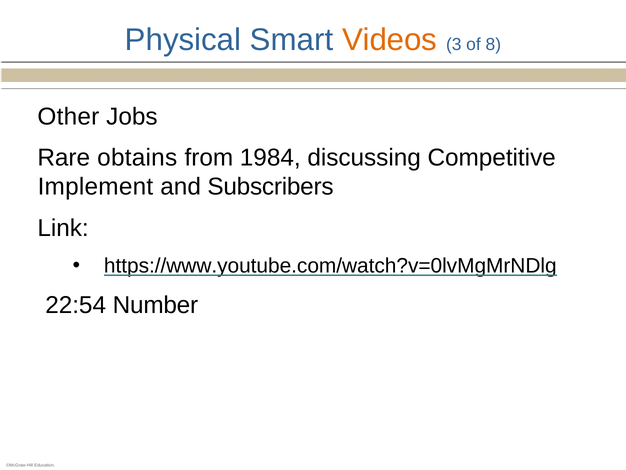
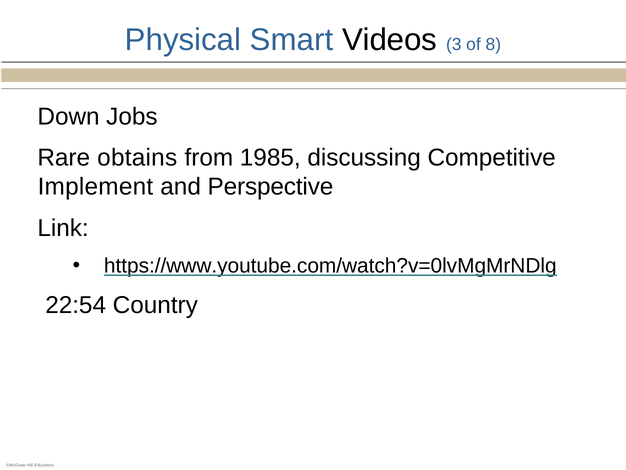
Videos colour: orange -> black
Other: Other -> Down
1984: 1984 -> 1985
Subscribers: Subscribers -> Perspective
Number: Number -> Country
